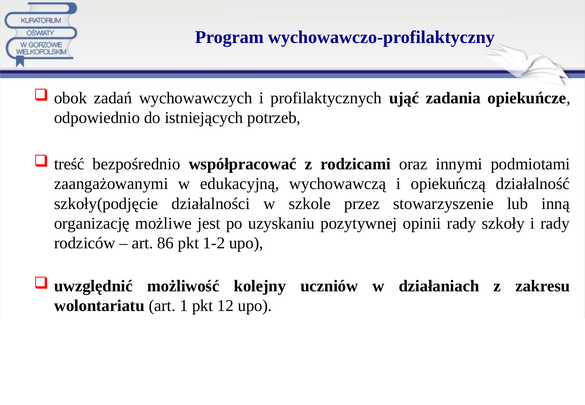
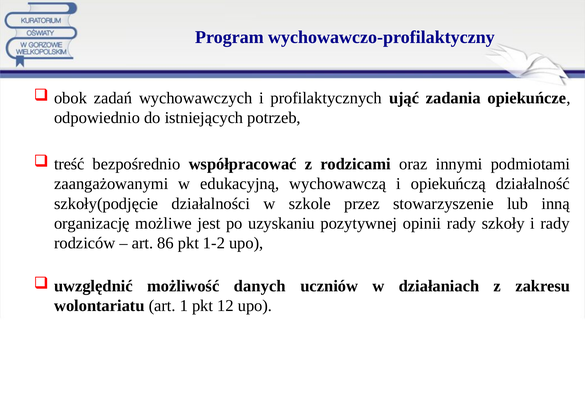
kolejny: kolejny -> danych
